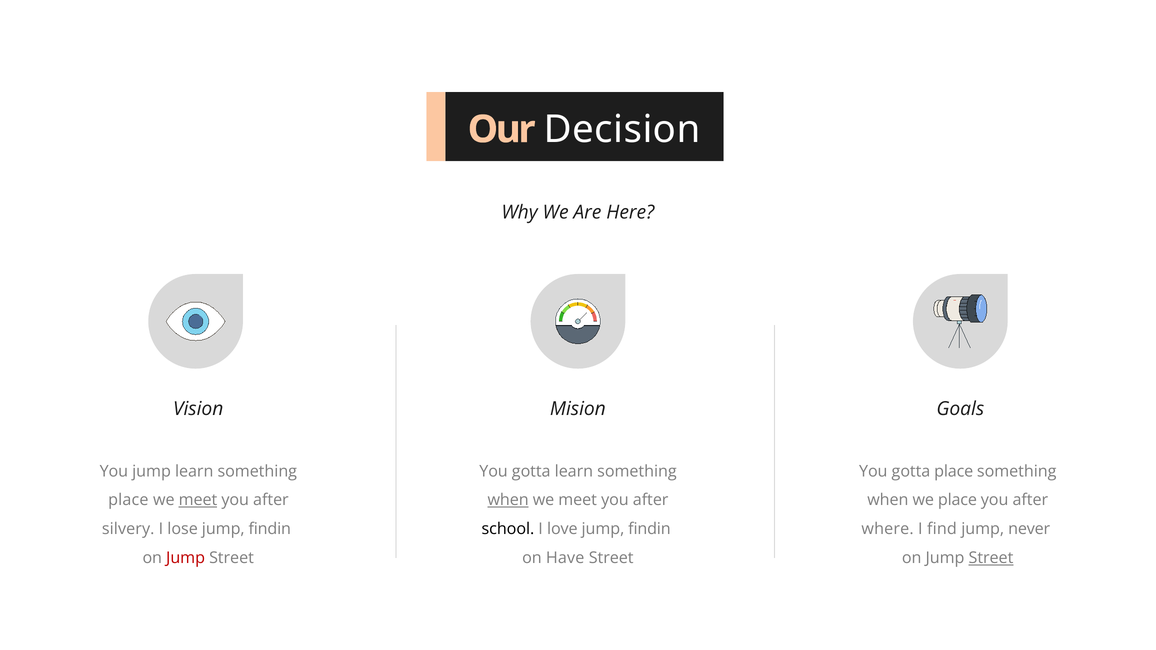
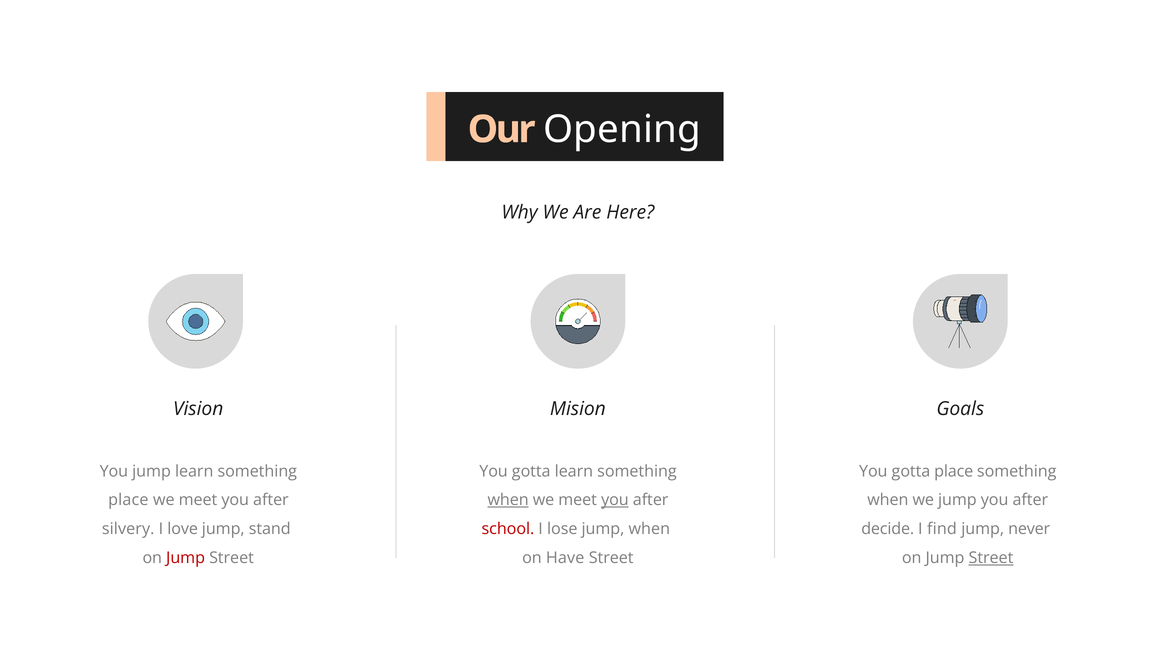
Decision: Decision -> Opening
meet at (198, 500) underline: present -> none
you at (615, 500) underline: none -> present
we place: place -> jump
lose: lose -> love
findin at (270, 529): findin -> stand
school colour: black -> red
love: love -> lose
findin at (649, 529): findin -> when
where: where -> decide
